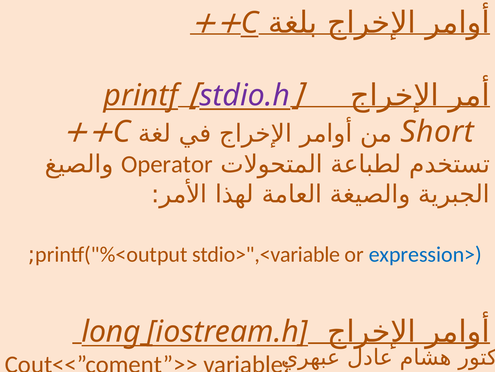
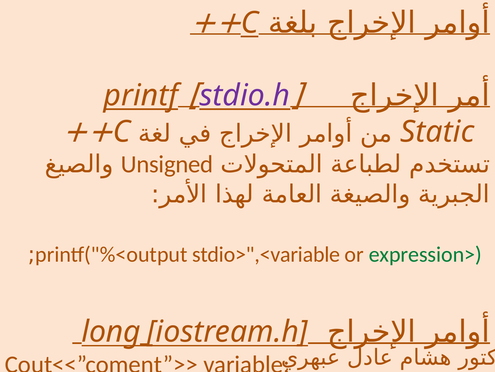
Short: Short -> Static
Operator: Operator -> Unsigned
expression> colour: blue -> green
